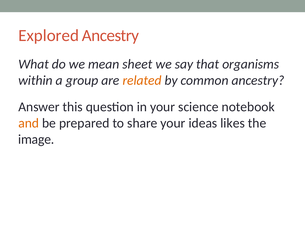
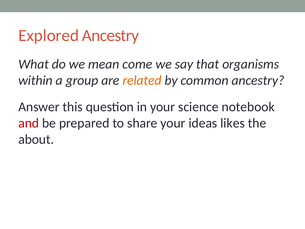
sheet: sheet -> come
and colour: orange -> red
image: image -> about
